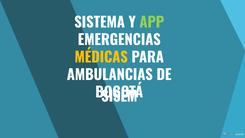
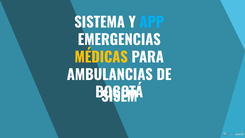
APP colour: light green -> light blue
